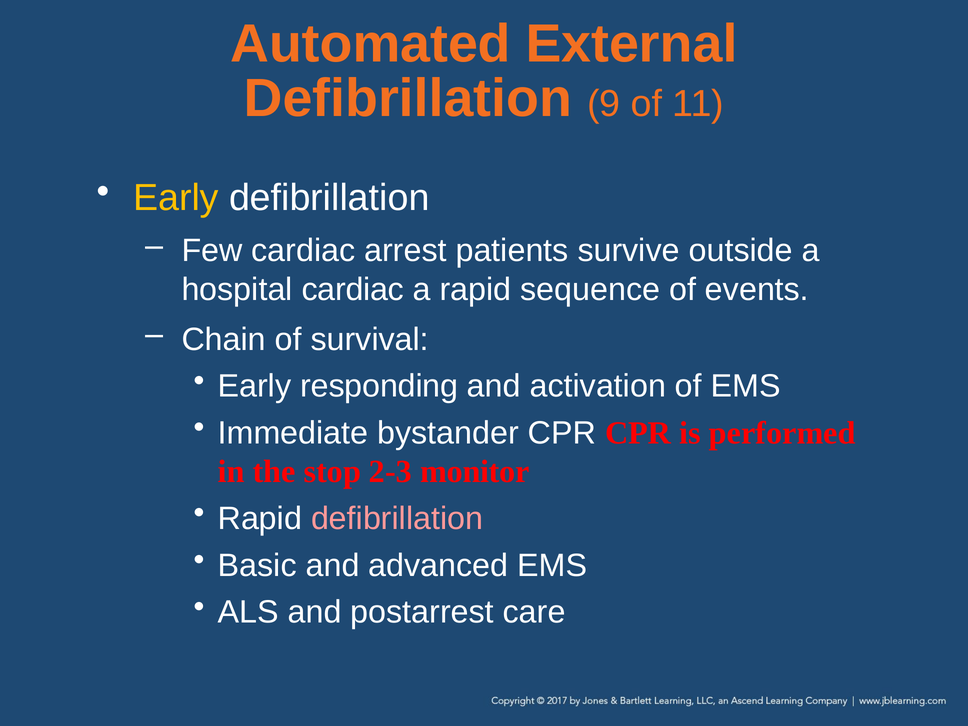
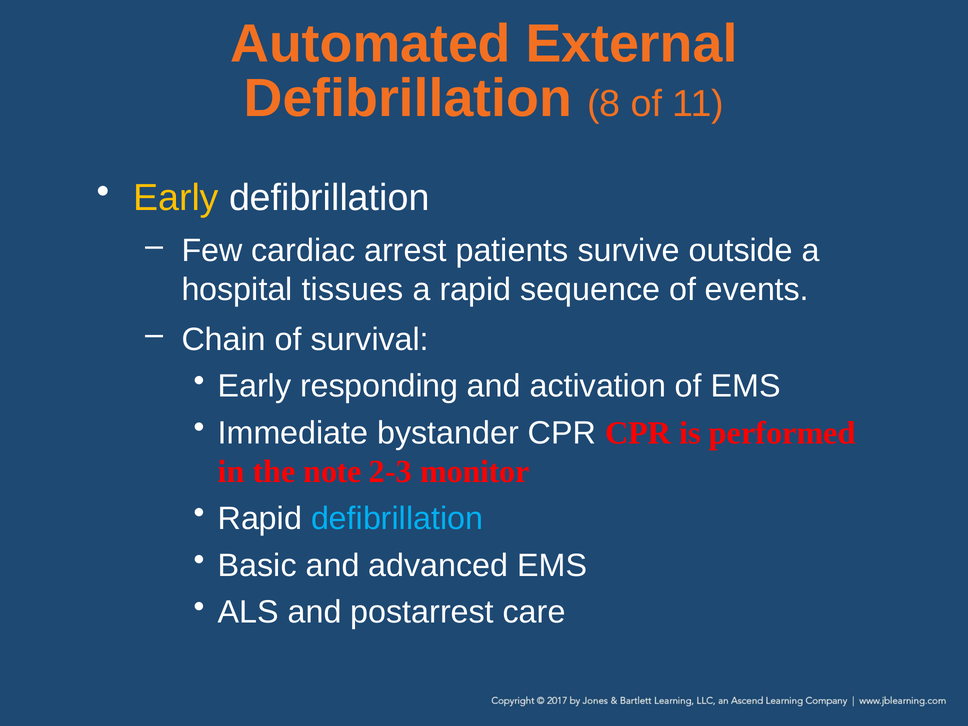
9: 9 -> 8
hospital cardiac: cardiac -> tissues
stop: stop -> note
defibrillation at (397, 519) colour: pink -> light blue
